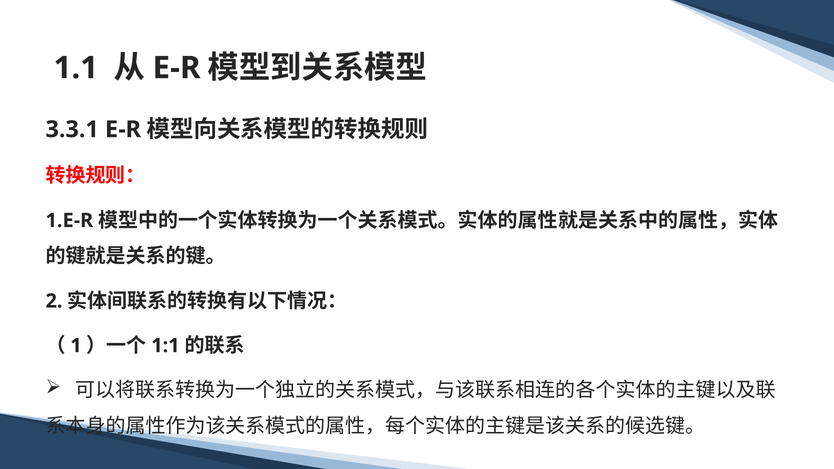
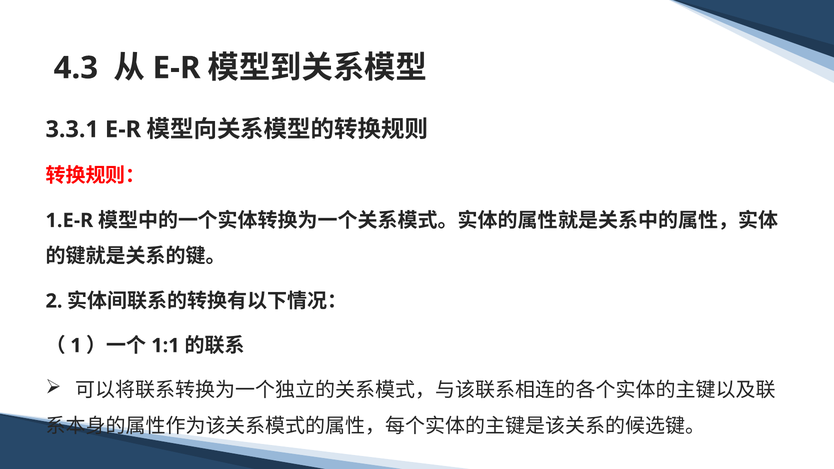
1.1: 1.1 -> 4.3
